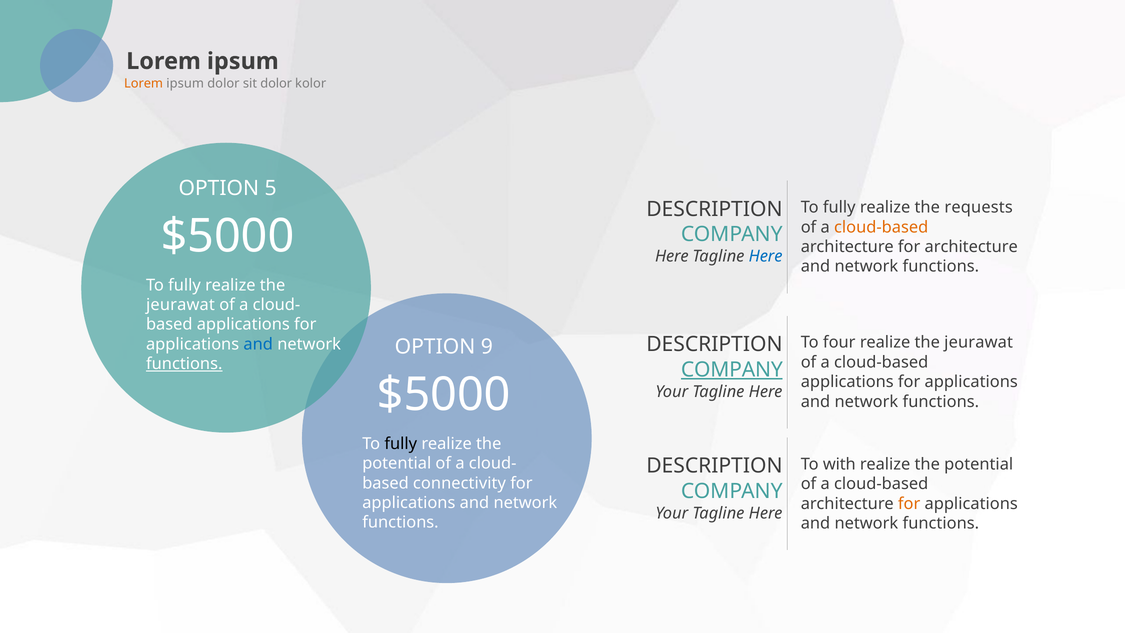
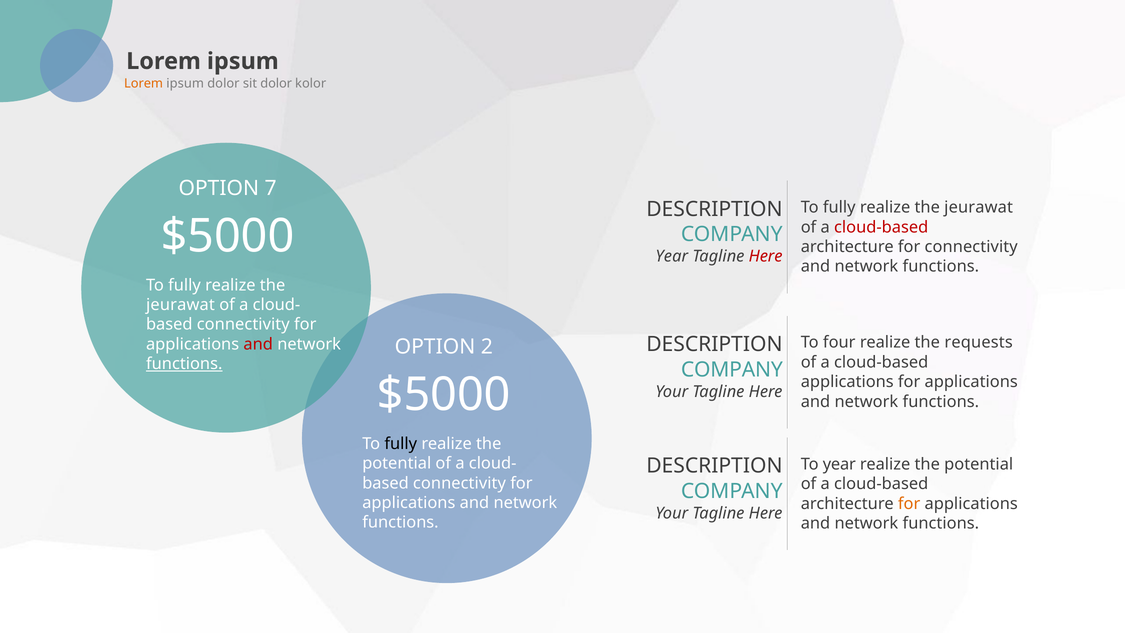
5: 5 -> 7
requests at (979, 207): requests -> jeurawat
cloud-based at (881, 227) colour: orange -> red
for architecture: architecture -> connectivity
Here at (672, 256): Here -> Year
Here at (766, 256) colour: blue -> red
applications at (243, 324): applications -> connectivity
jeurawat at (979, 342): jeurawat -> requests
and at (258, 344) colour: blue -> red
9: 9 -> 2
COMPANY at (732, 369) underline: present -> none
To with: with -> year
